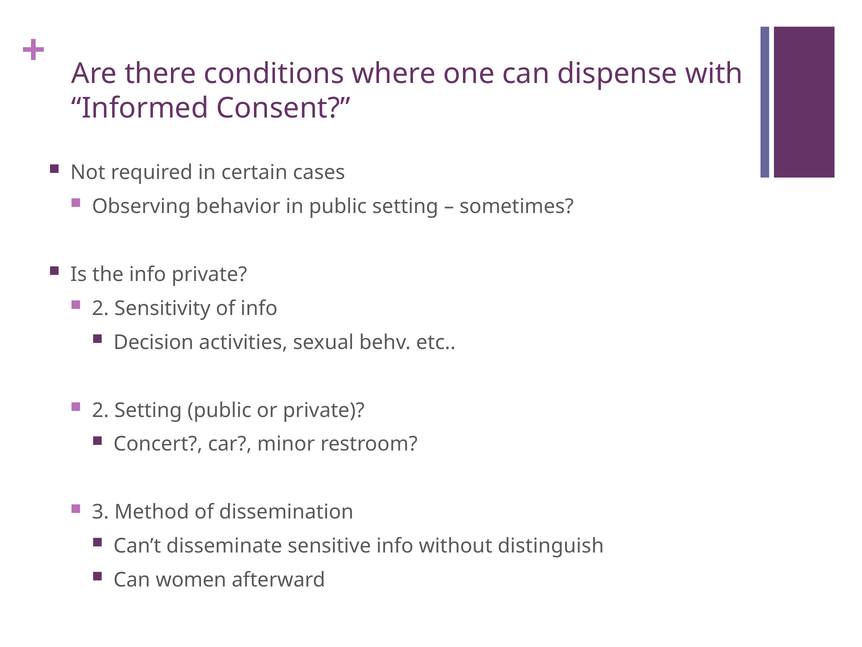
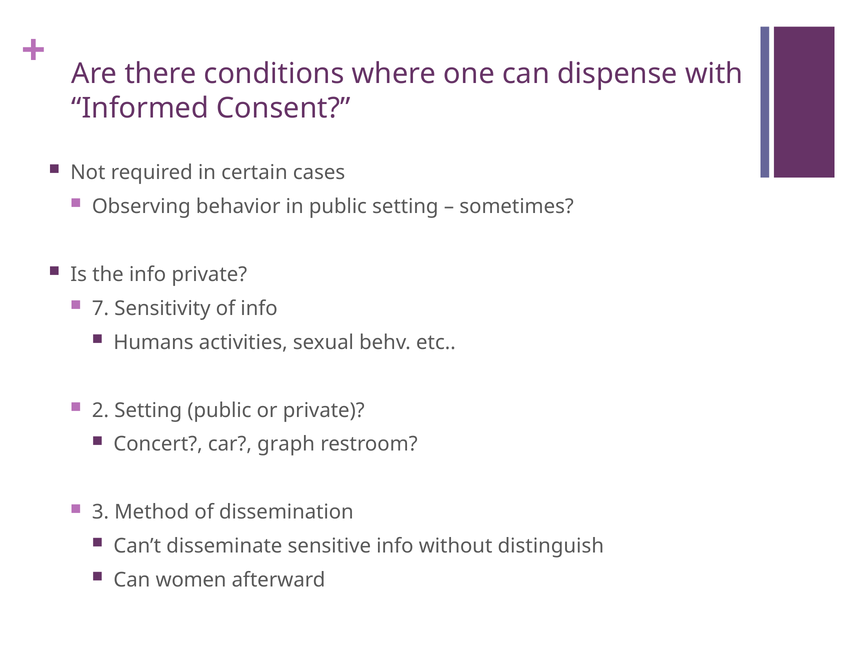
2 at (100, 308): 2 -> 7
Decision: Decision -> Humans
minor: minor -> graph
